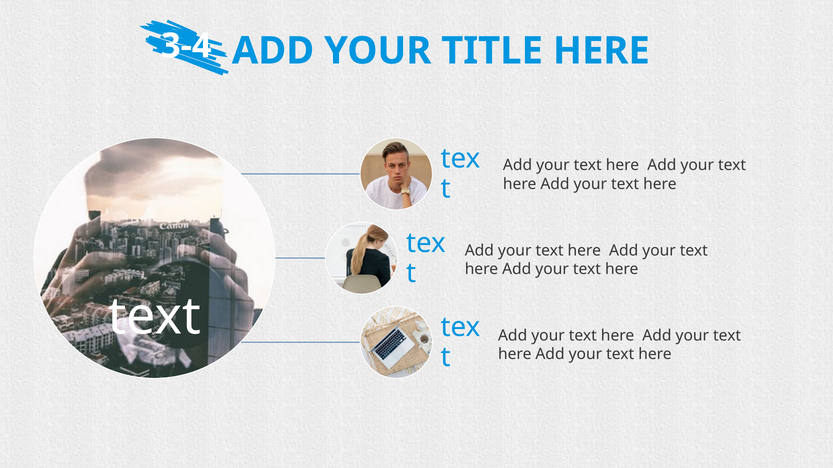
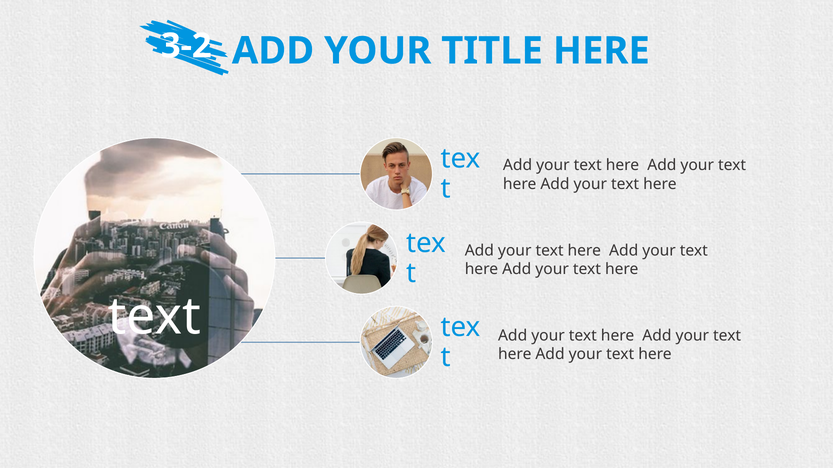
3-4: 3-4 -> 3-2
